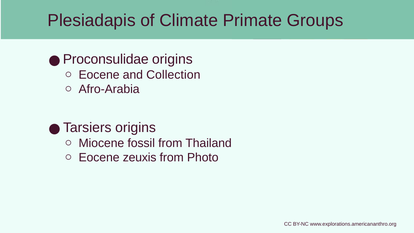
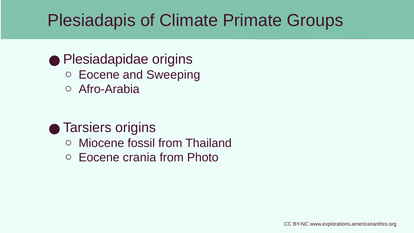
Proconsulidae: Proconsulidae -> Plesiadapidae
Collection: Collection -> Sweeping
zeuxis: zeuxis -> crania
